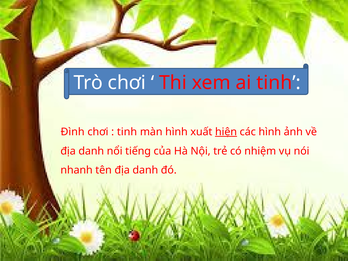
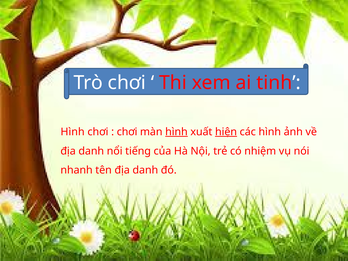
Đình at (73, 132): Đình -> Hình
tinh at (127, 132): tinh -> chơi
hình at (176, 132) underline: none -> present
